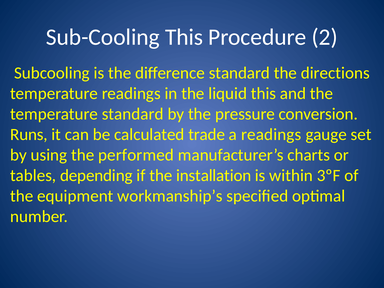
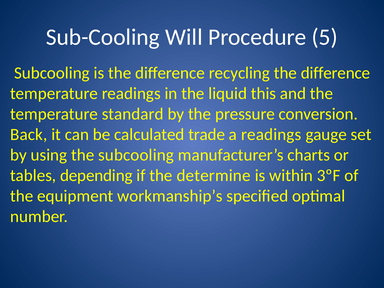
Sub-Cooling This: This -> Will
2: 2 -> 5
difference standard: standard -> recycling
directions at (335, 73): directions -> difference
Runs: Runs -> Back
the performed: performed -> subcooling
installation: installation -> determine
